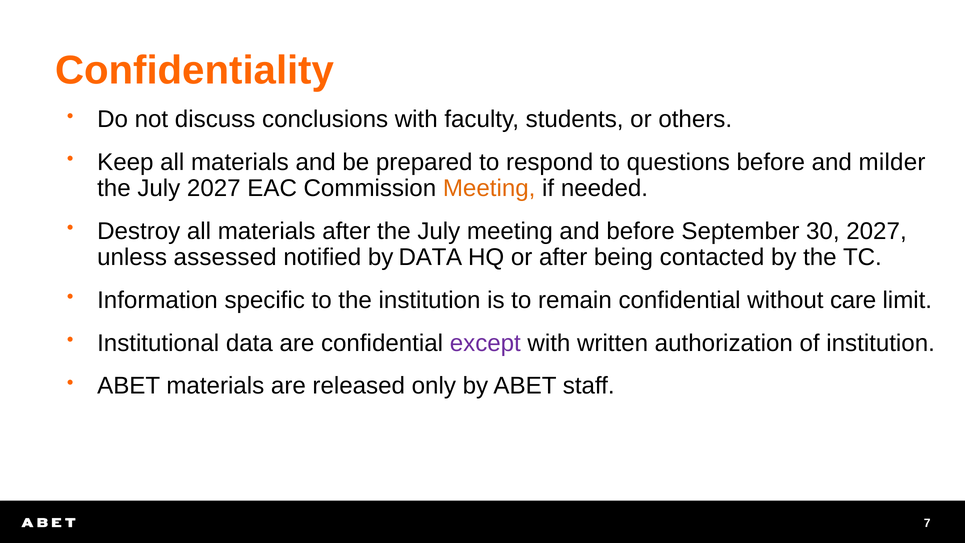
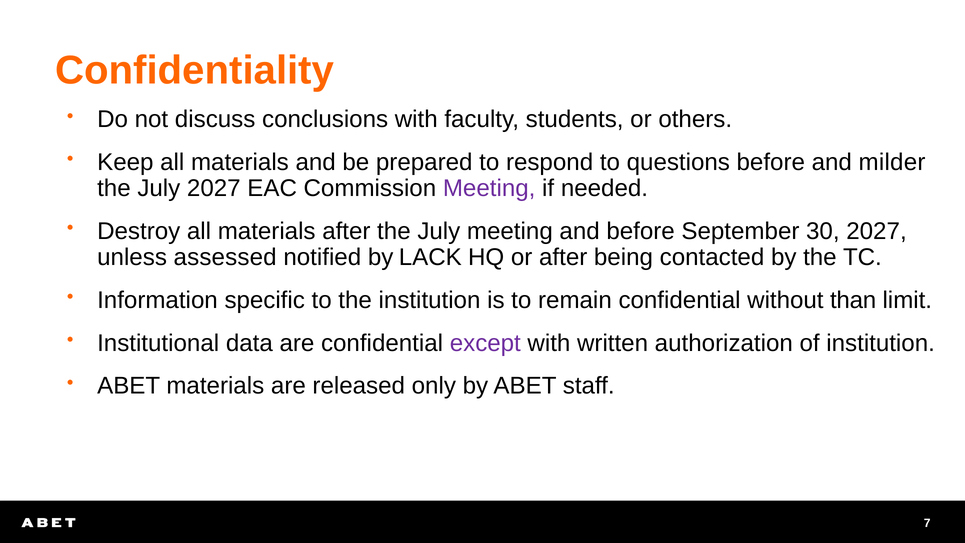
Meeting at (489, 188) colour: orange -> purple
by DATA: DATA -> LACK
care: care -> than
